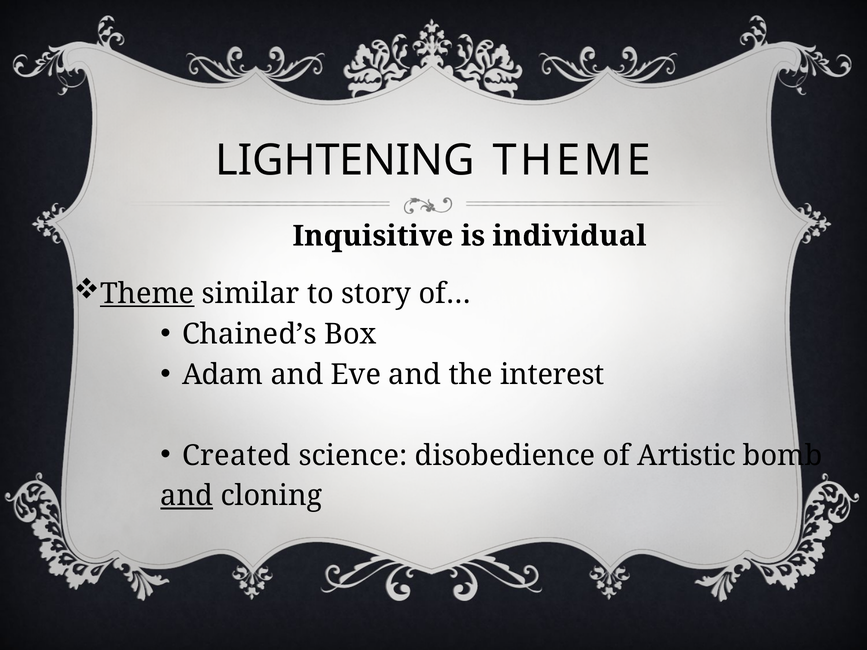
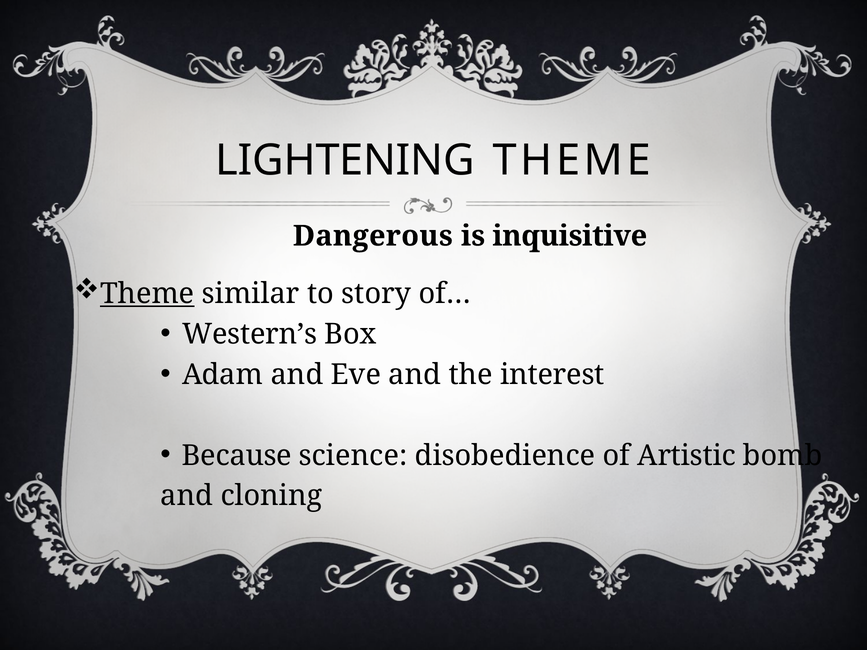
Inquisitive: Inquisitive -> Dangerous
individual: individual -> inquisitive
Chained’s: Chained’s -> Western’s
Created: Created -> Because
and at (187, 496) underline: present -> none
